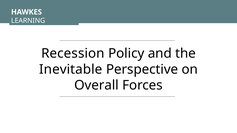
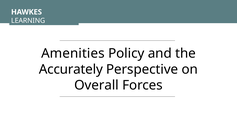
Recession: Recession -> Amenities
Inevitable: Inevitable -> Accurately
